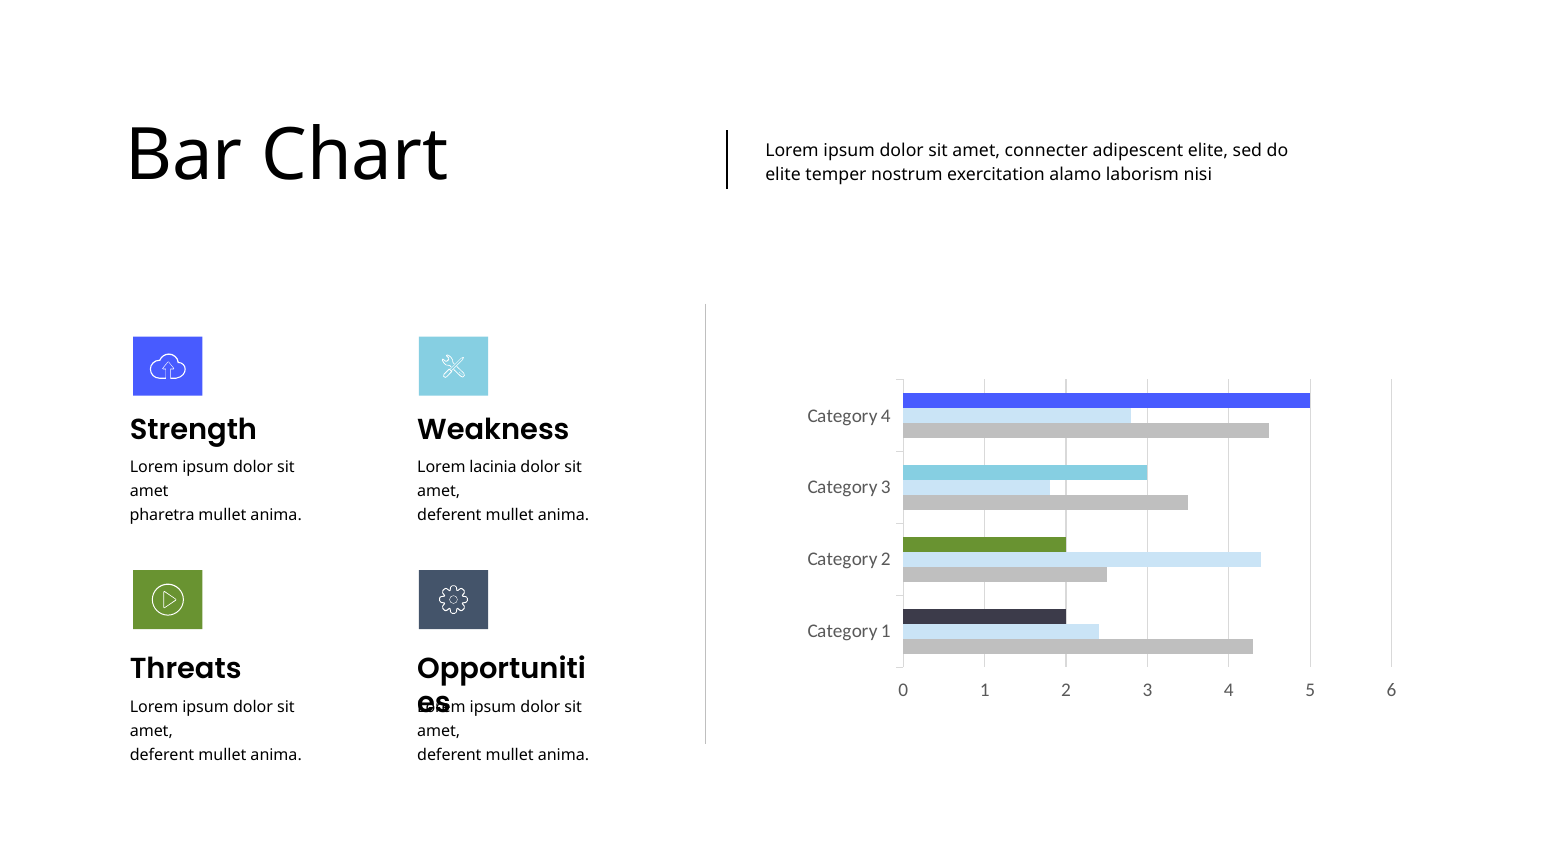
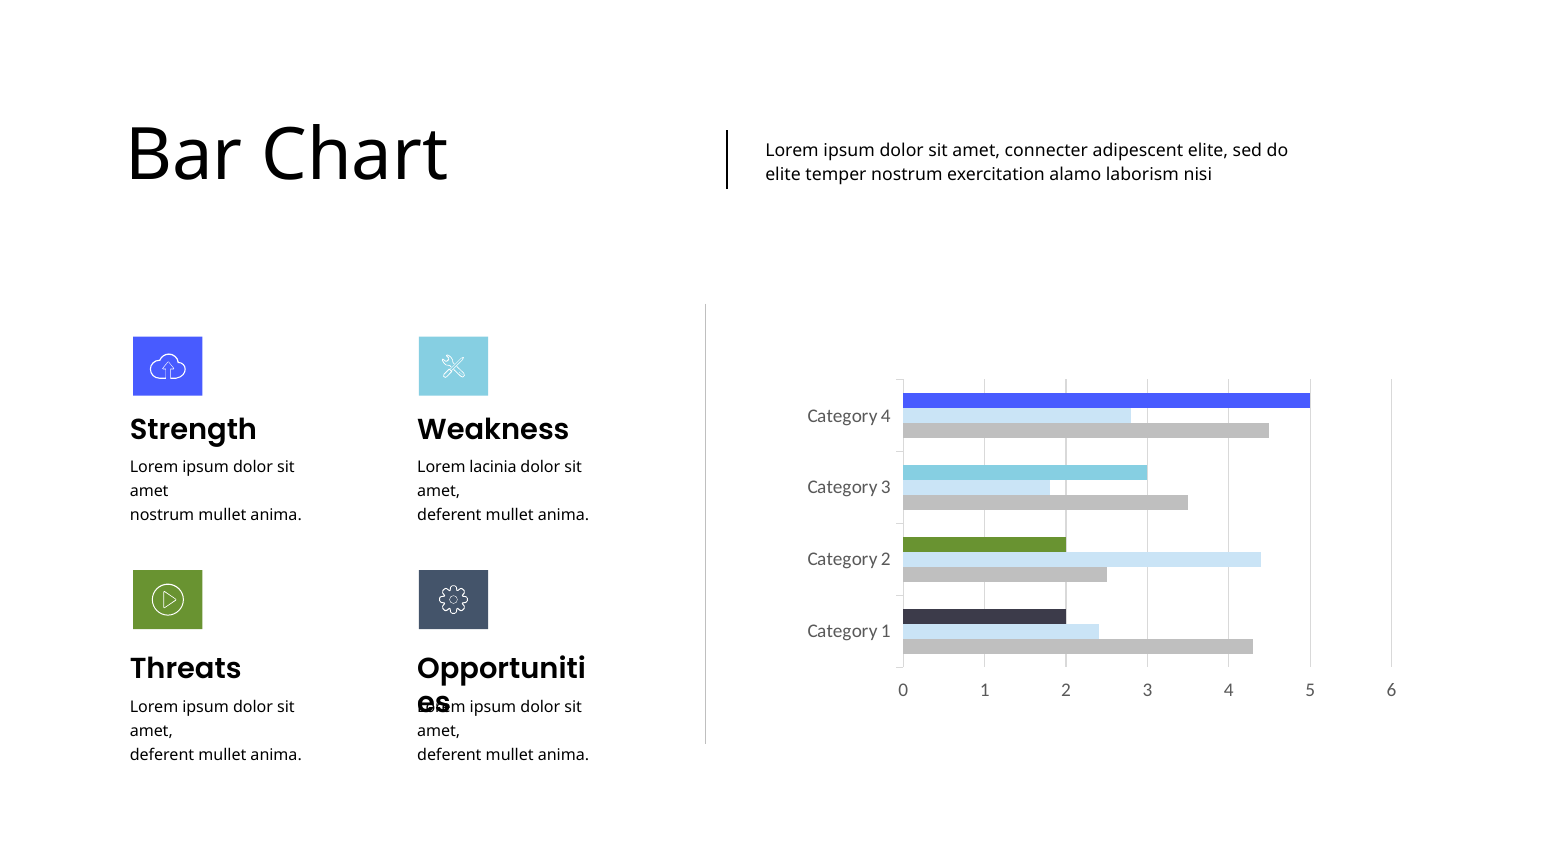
pharetra at (162, 515): pharetra -> nostrum
